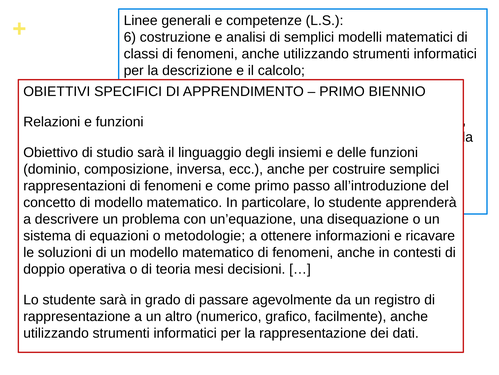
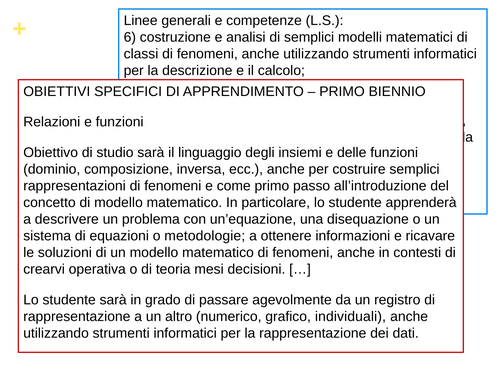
doppio: doppio -> crearvi
facilmente: facilmente -> individuali
